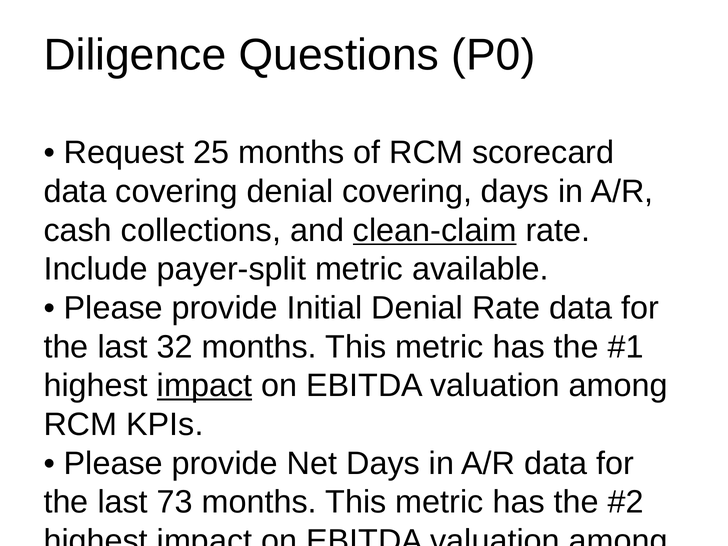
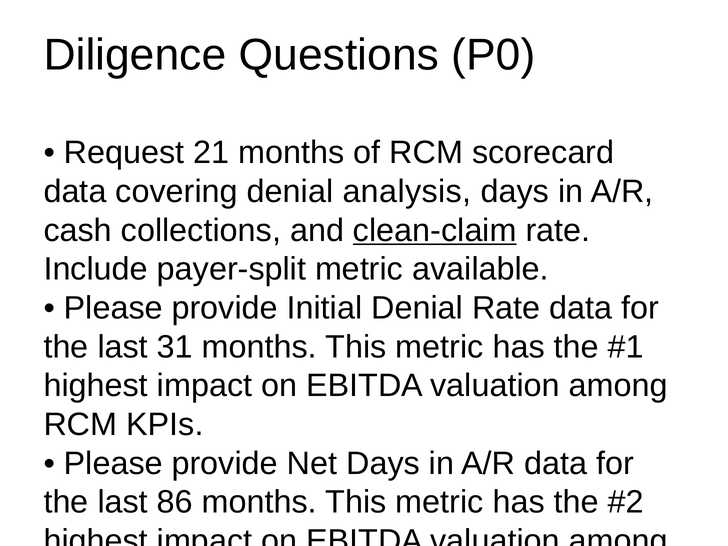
25: 25 -> 21
denial covering: covering -> analysis
32: 32 -> 31
impact at (205, 386) underline: present -> none
73: 73 -> 86
